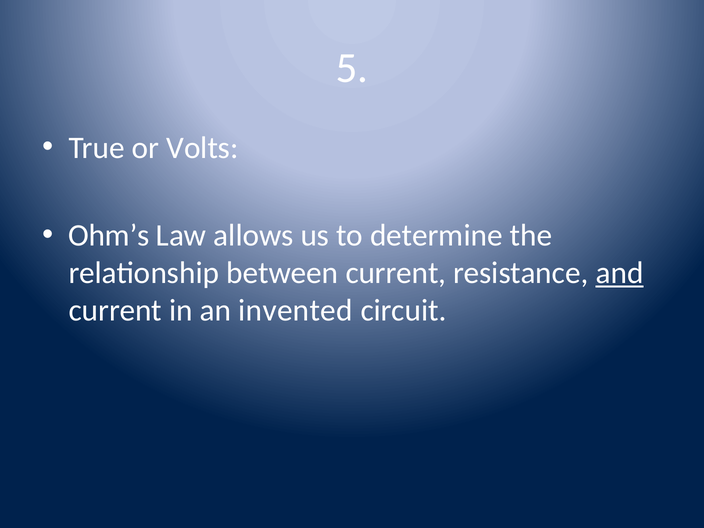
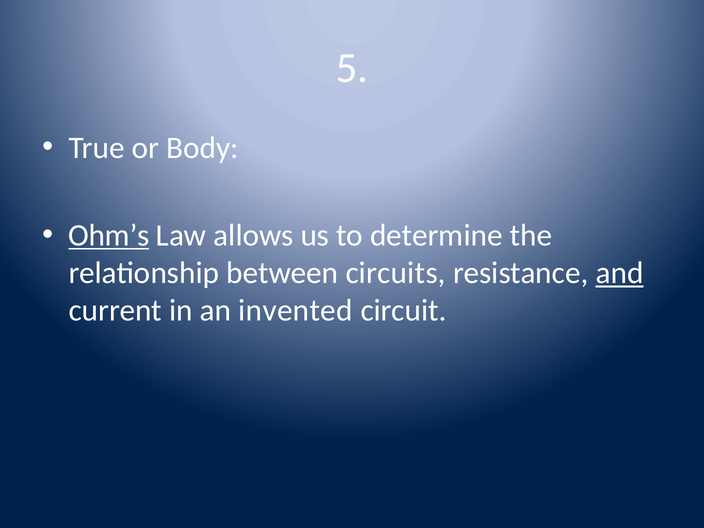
Volts: Volts -> Body
Ohm’s underline: none -> present
between current: current -> circuits
